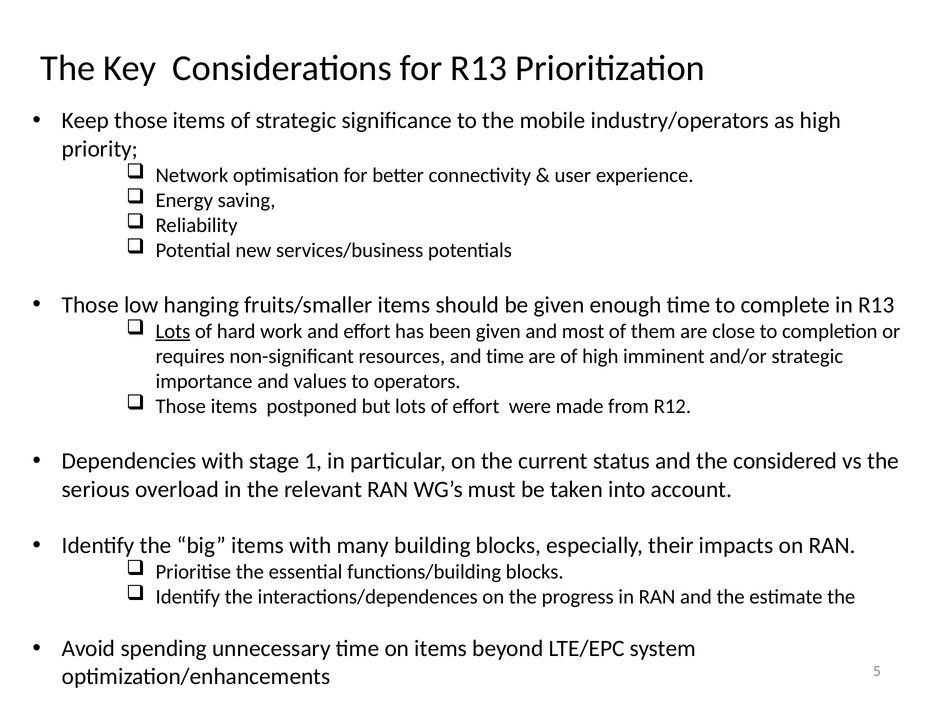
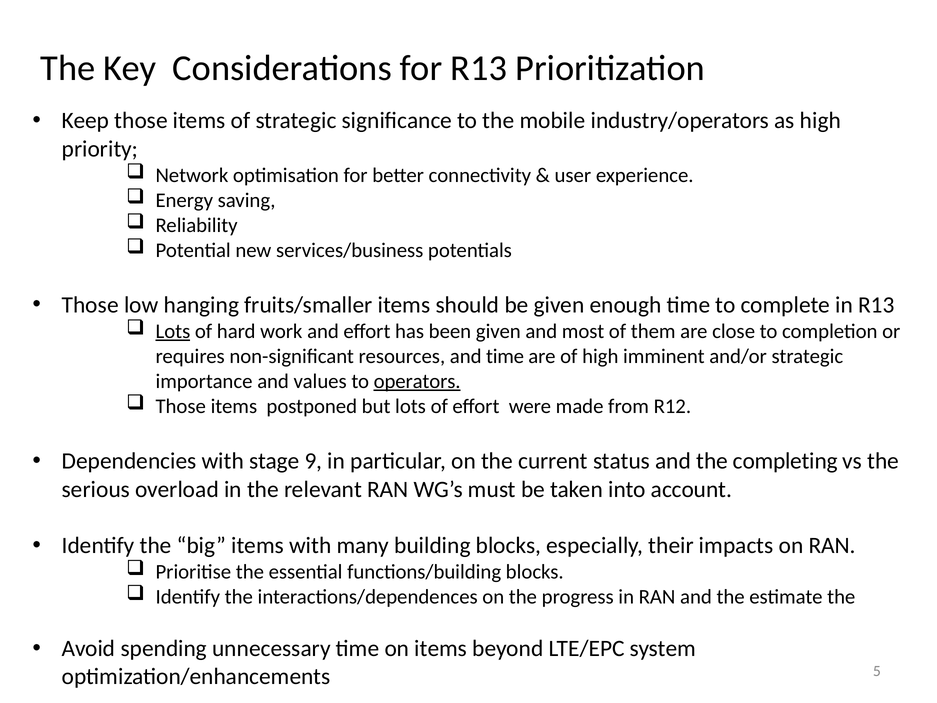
operators underline: none -> present
1: 1 -> 9
considered: considered -> completing
